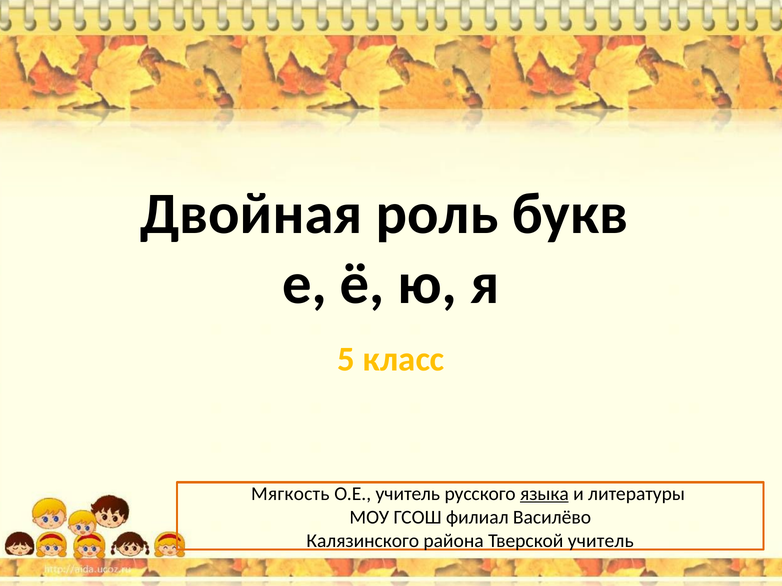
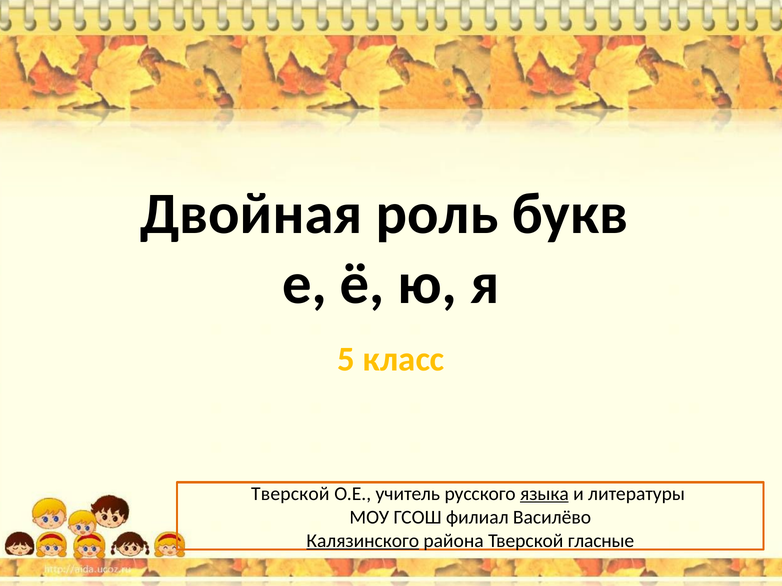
Мягкость at (290, 494): Мягкость -> Тверской
Калязинского underline: none -> present
Тверской учитель: учитель -> гласные
